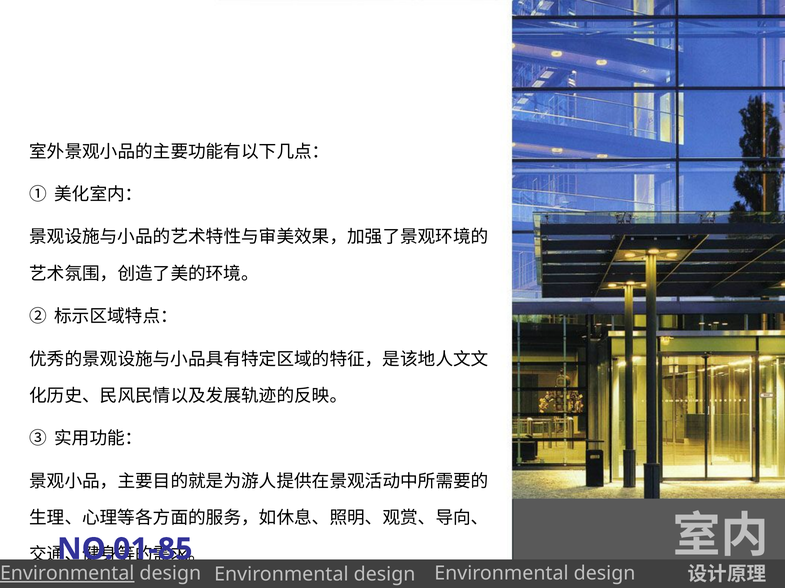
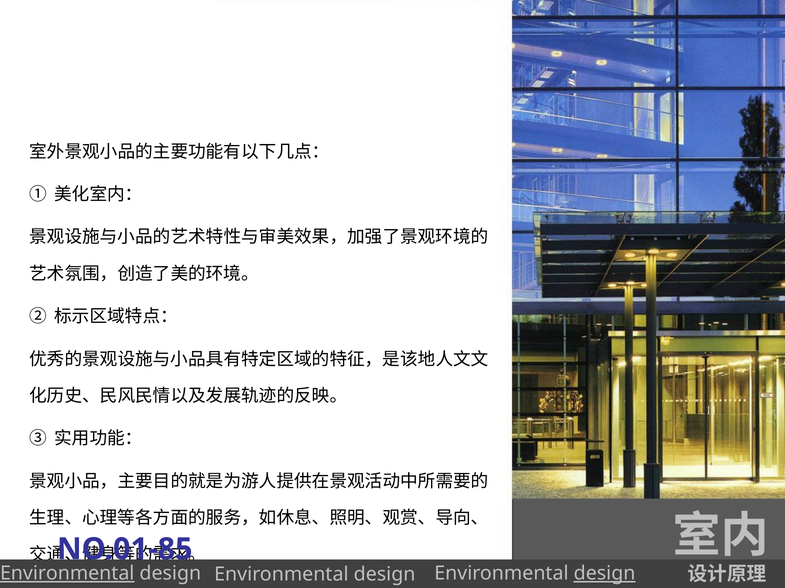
design at (605, 574) underline: none -> present
